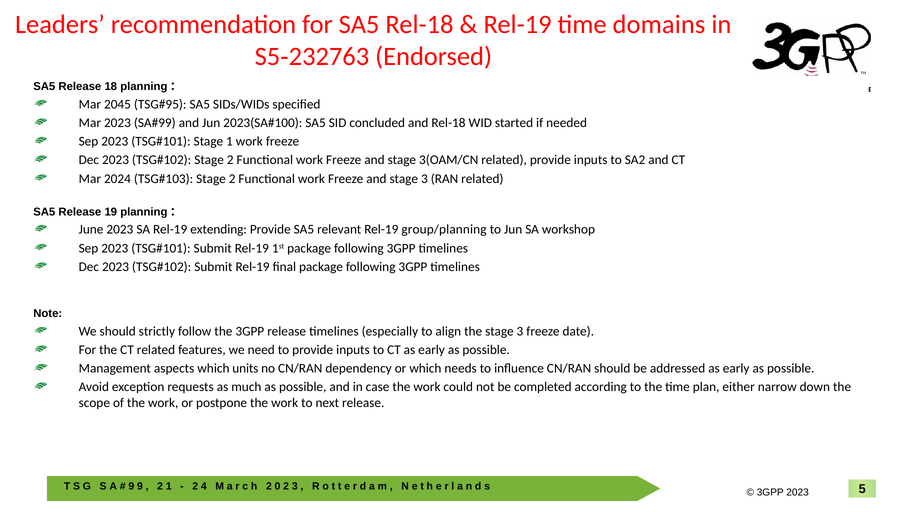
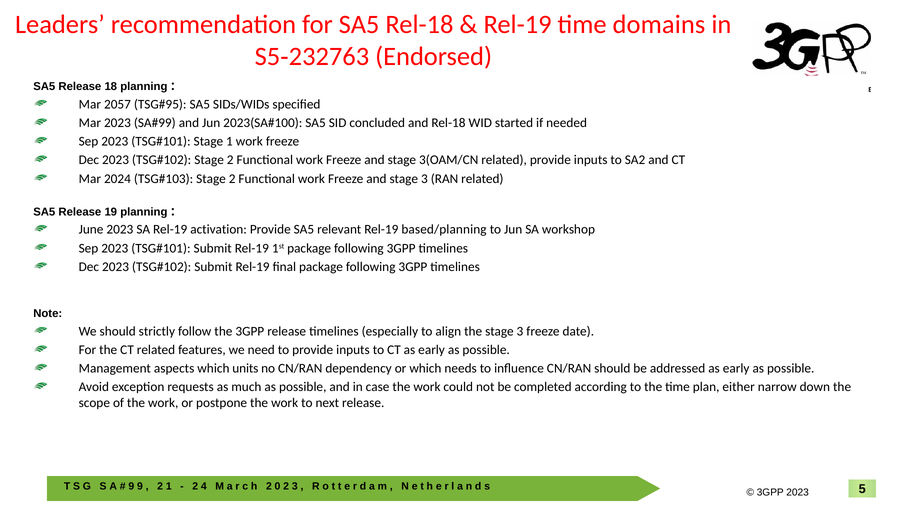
2045: 2045 -> 2057
extending: extending -> activation
group/planning: group/planning -> based/planning
